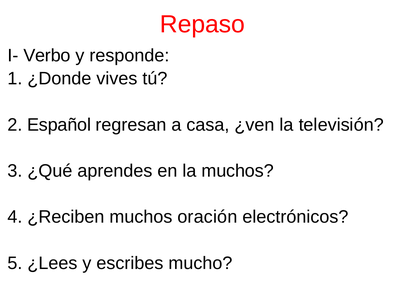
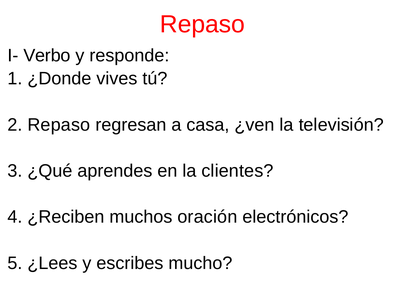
2 Español: Español -> Repaso
la muchos: muchos -> clientes
